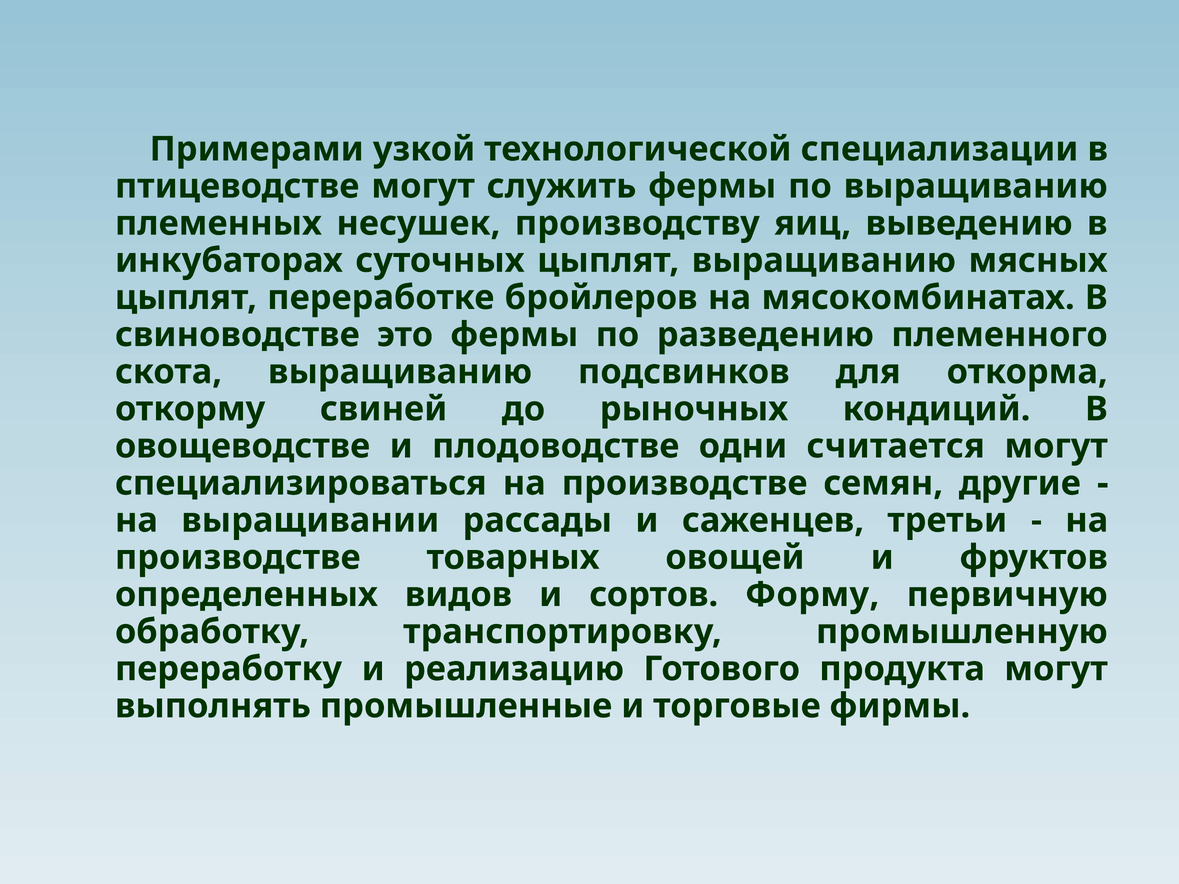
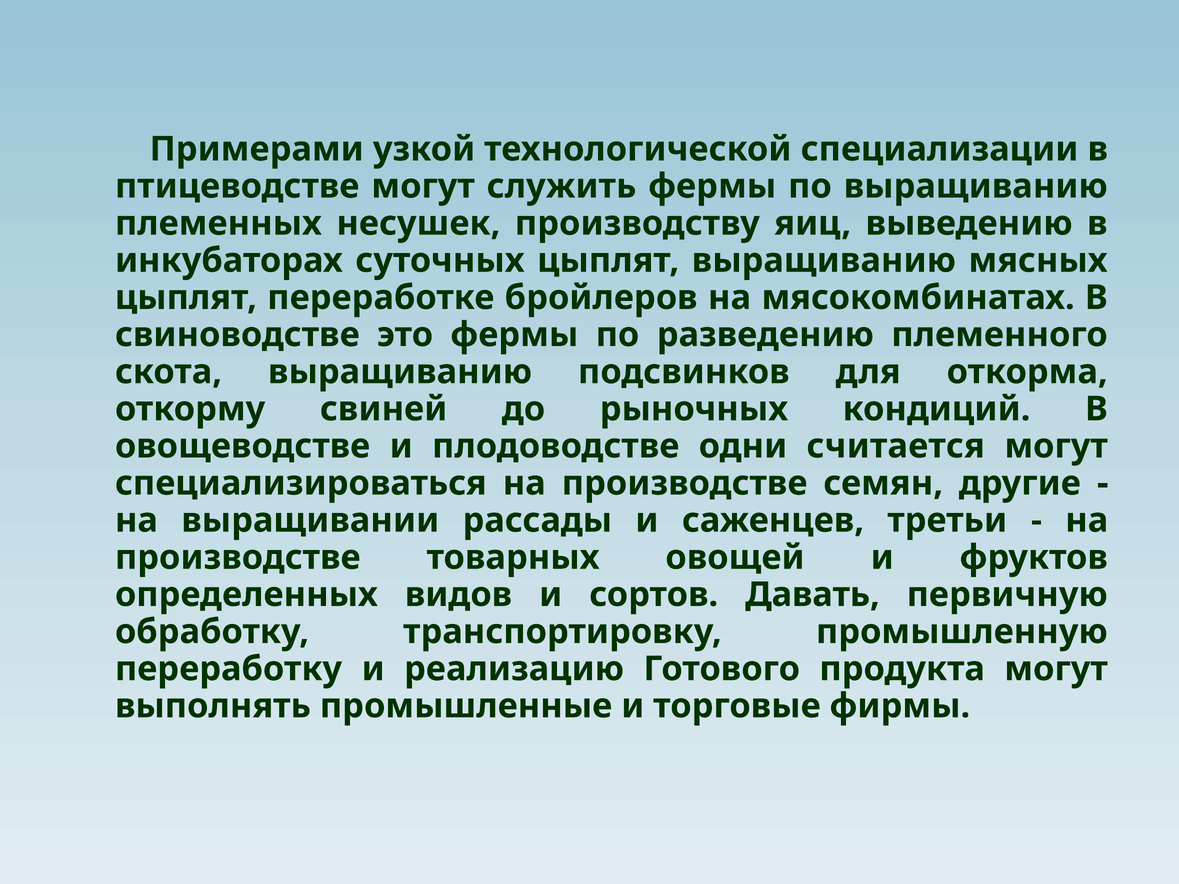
Форму: Форму -> Давать
